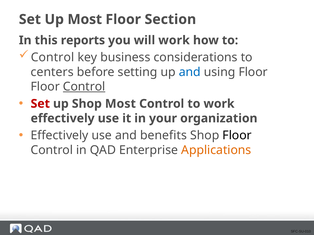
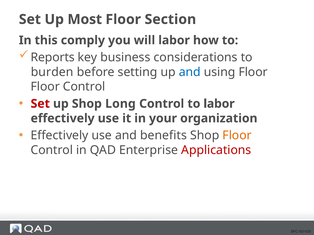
reports: reports -> comply
will work: work -> labor
Control at (53, 57): Control -> Reports
centers: centers -> burden
Control at (84, 87) underline: present -> none
Shop Most: Most -> Long
to work: work -> labor
Floor at (237, 136) colour: black -> orange
Applications colour: orange -> red
